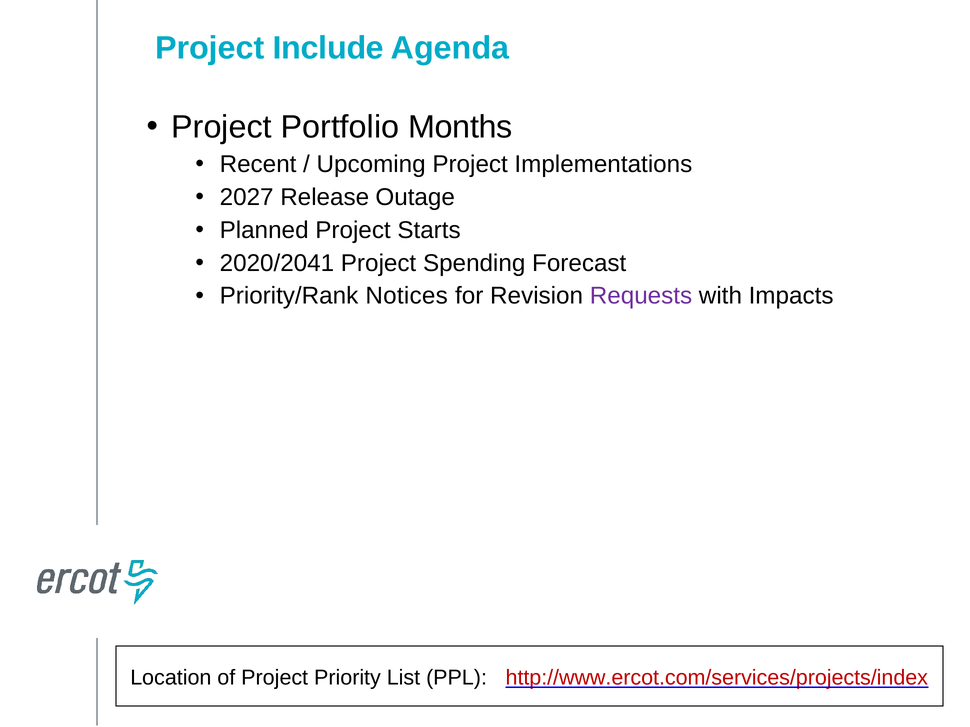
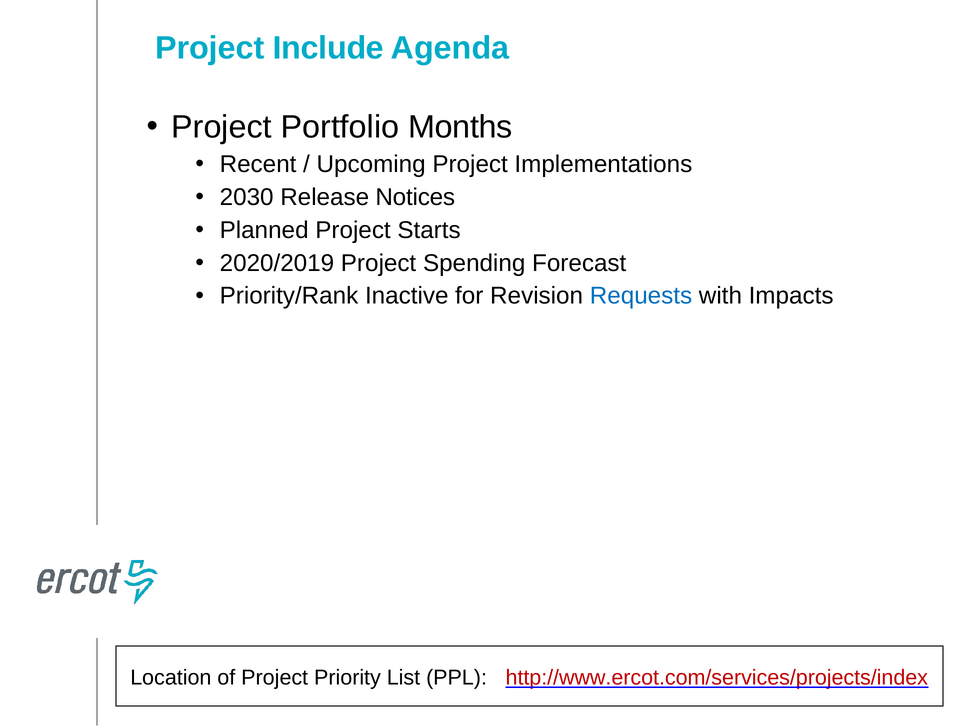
2027: 2027 -> 2030
Outage: Outage -> Notices
2020/2041: 2020/2041 -> 2020/2019
Notices: Notices -> Inactive
Requests colour: purple -> blue
